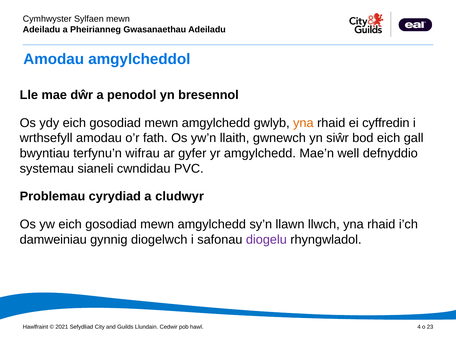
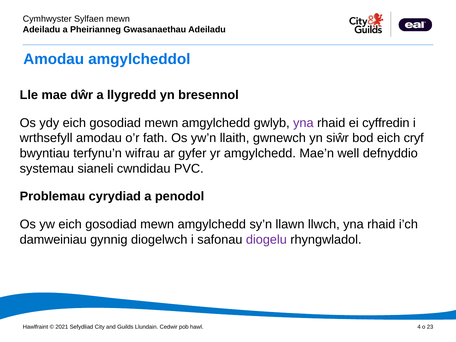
penodol: penodol -> llygredd
yna at (303, 123) colour: orange -> purple
gall: gall -> cryf
cludwyr: cludwyr -> penodol
